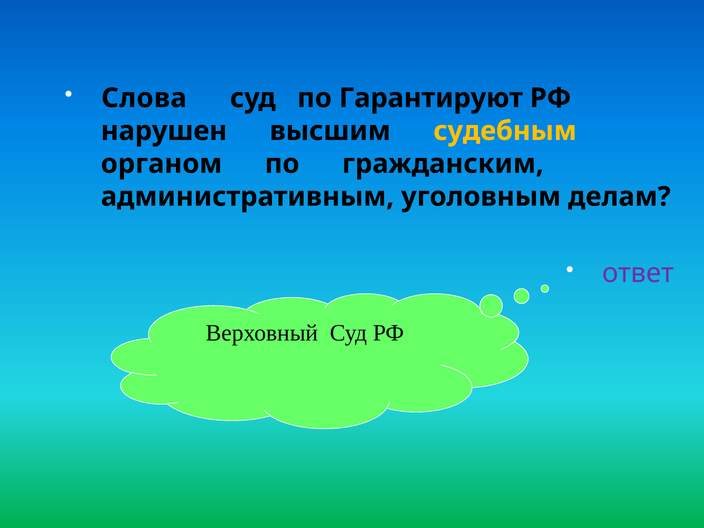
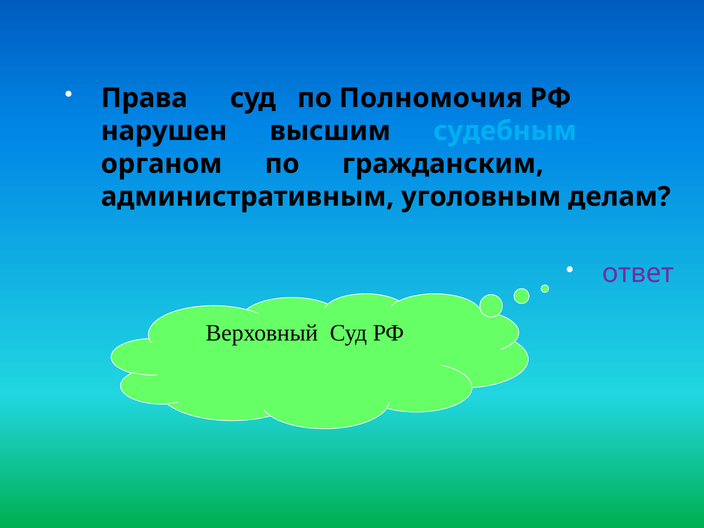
Слова: Слова -> Права
Гарантируют: Гарантируют -> Полномочия
судебным colour: yellow -> light blue
